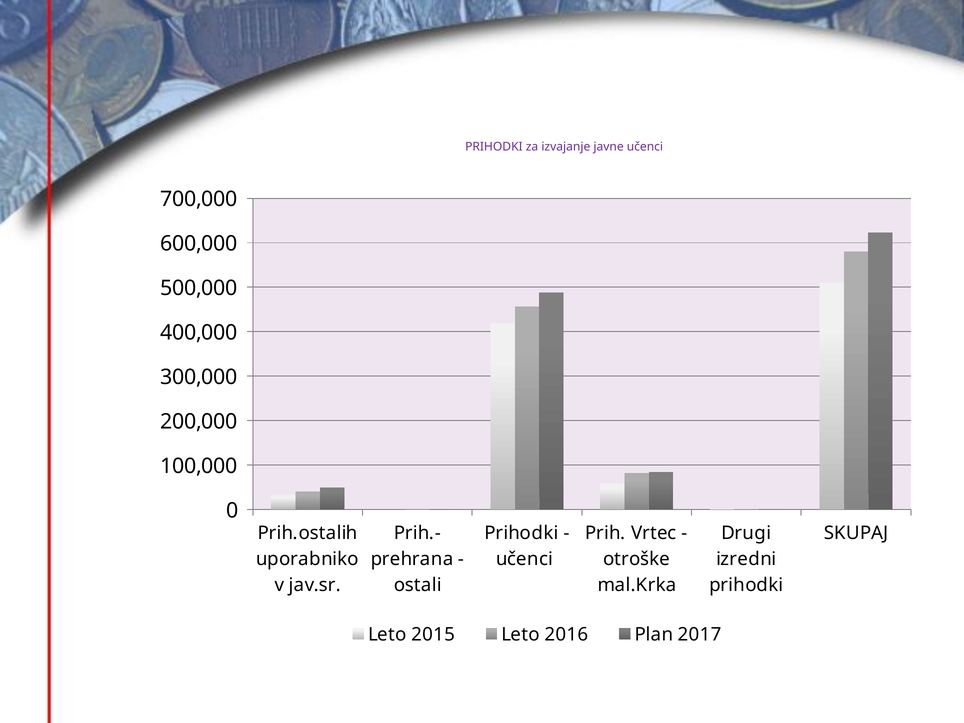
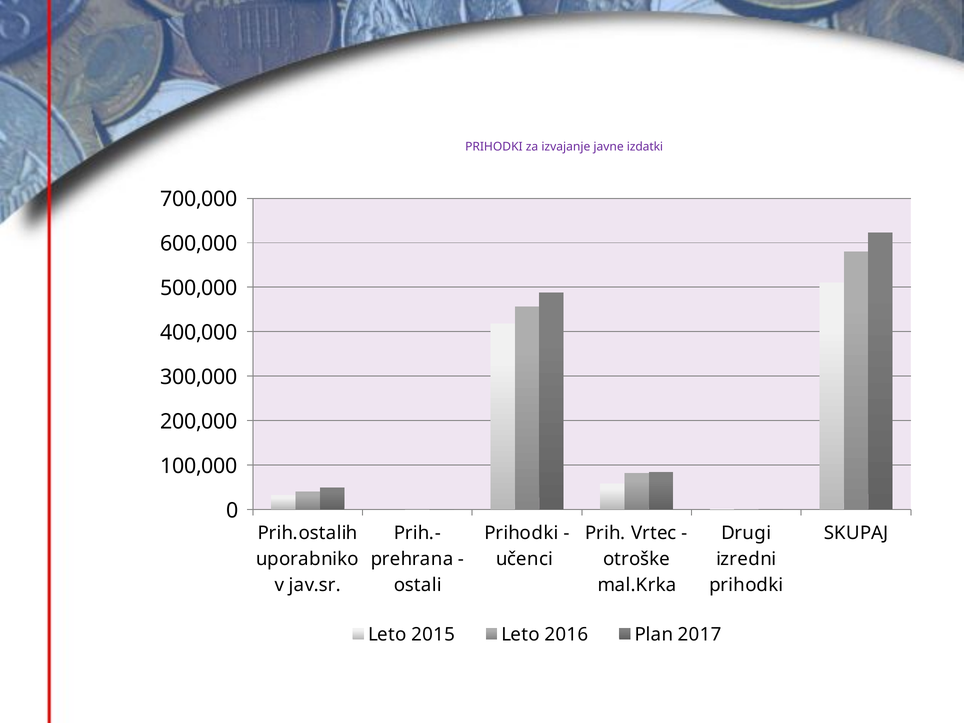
javne učenci: učenci -> izdatki
